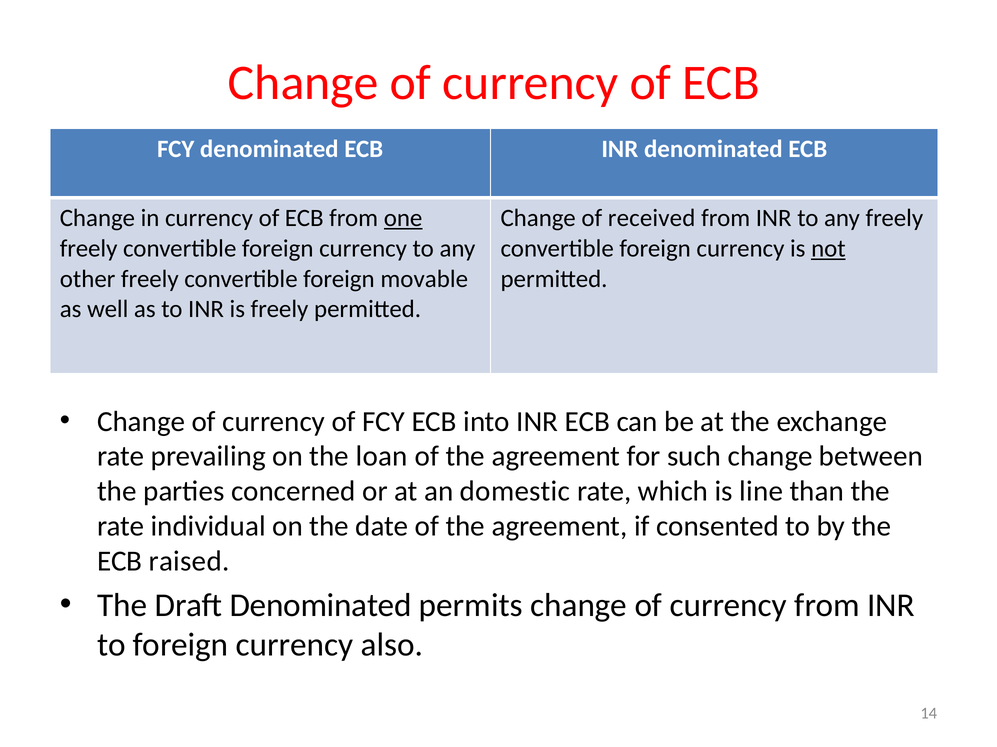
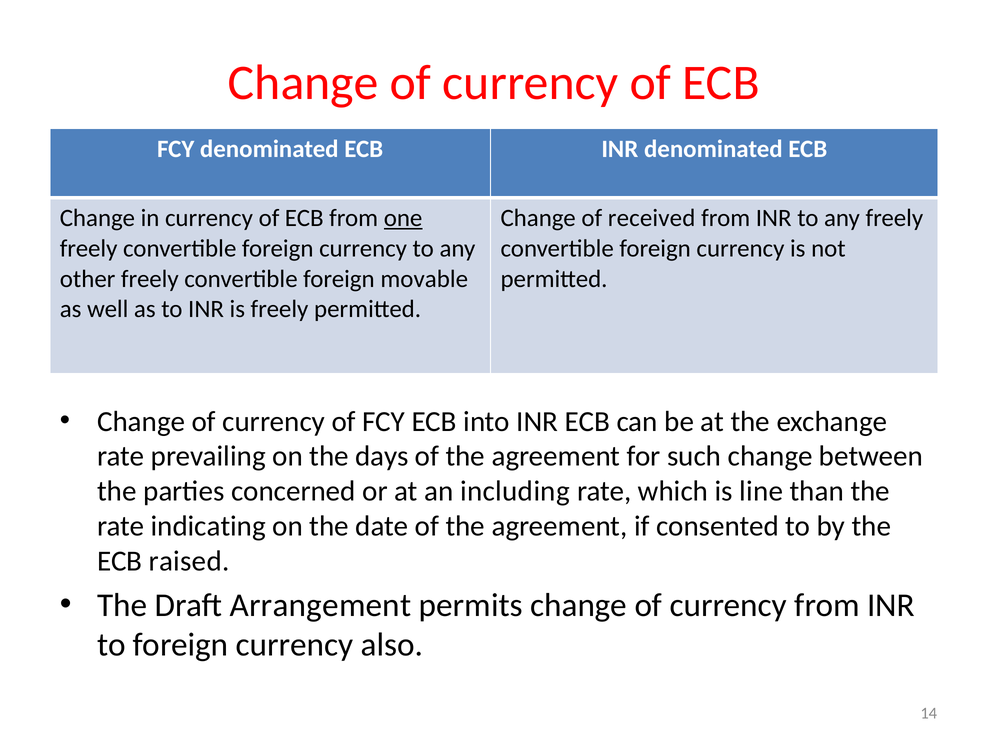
not underline: present -> none
loan: loan -> days
domestic: domestic -> including
individual: individual -> indicating
Draft Denominated: Denominated -> Arrangement
